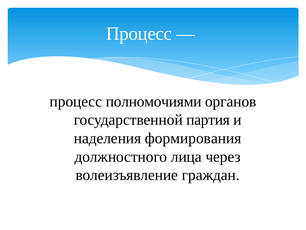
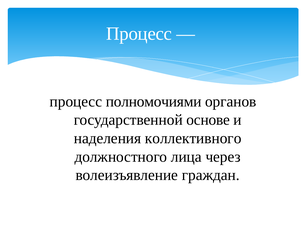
партия: партия -> основе
формирования: формирования -> коллективного
